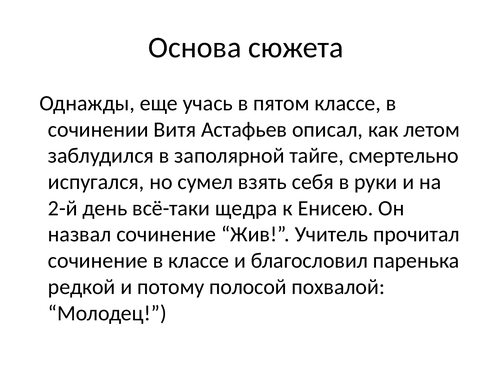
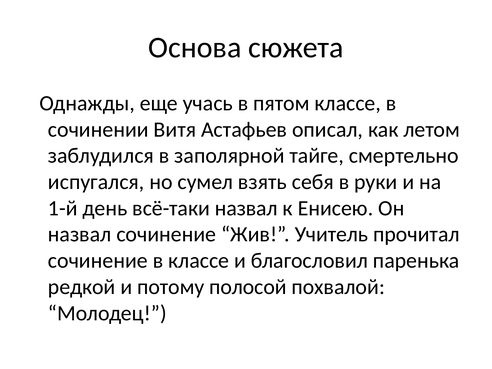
2-й: 2-й -> 1-й
всё-таки щедра: щедра -> назвал
